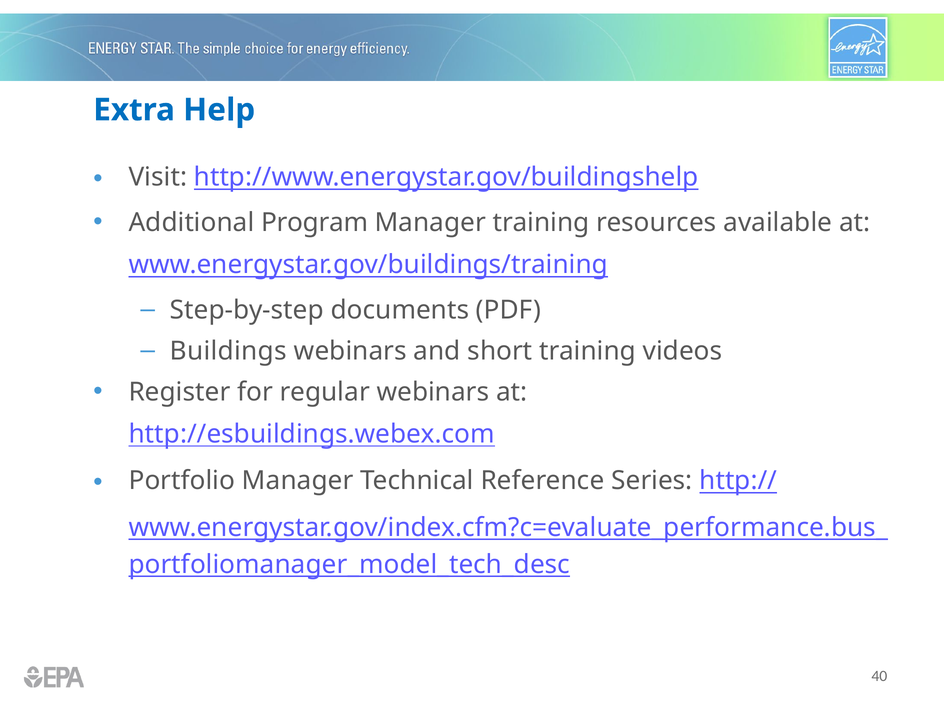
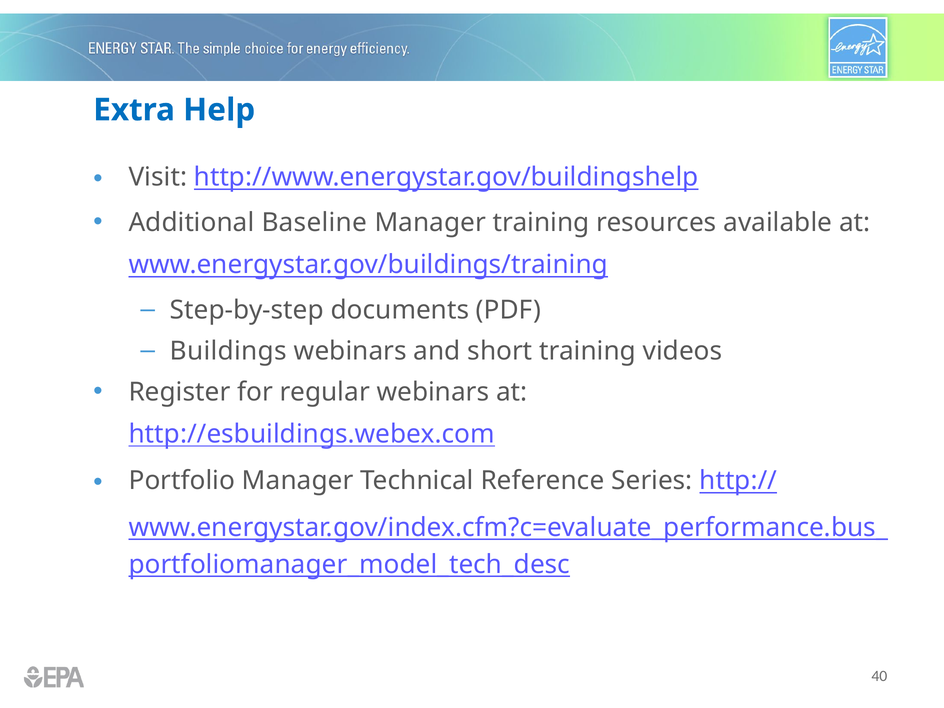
Program: Program -> Baseline
